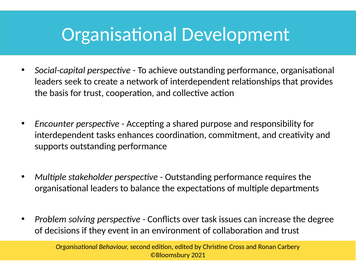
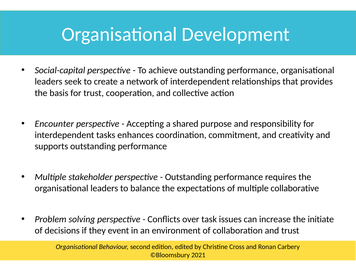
departments: departments -> collaborative
degree: degree -> initiate
